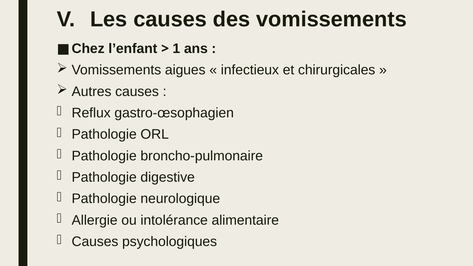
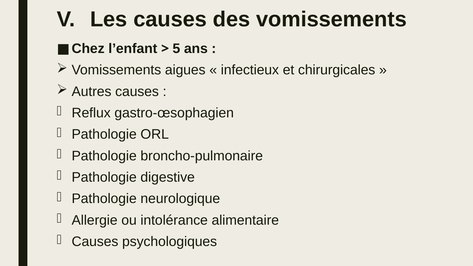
1: 1 -> 5
